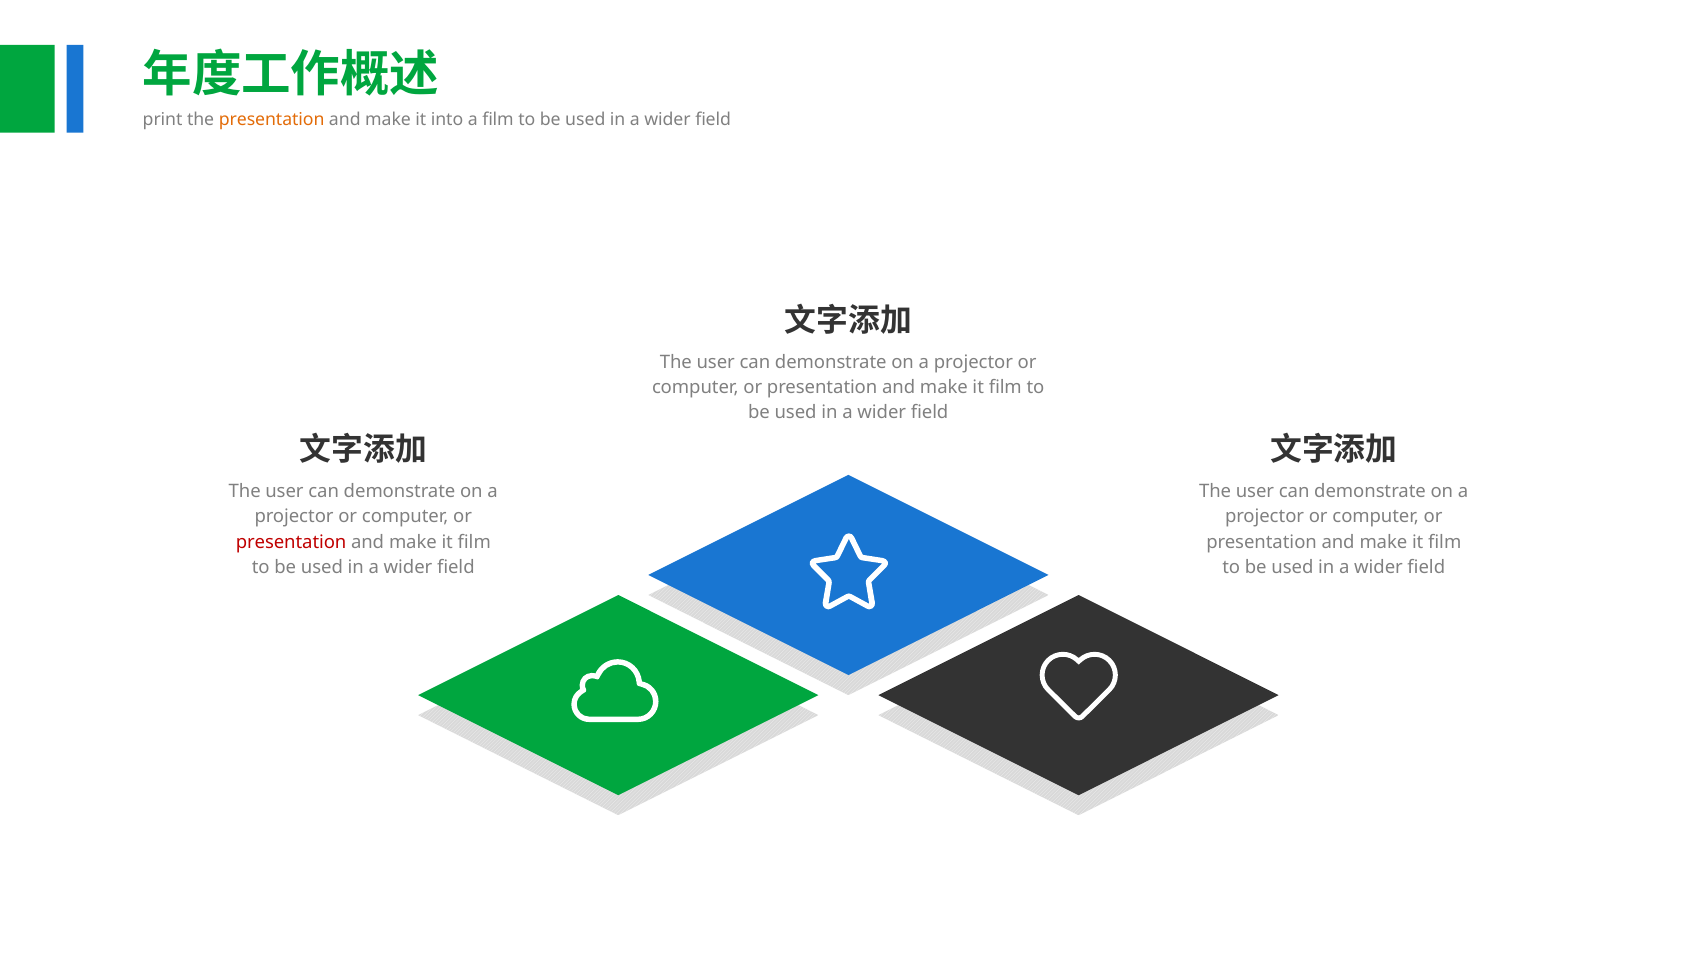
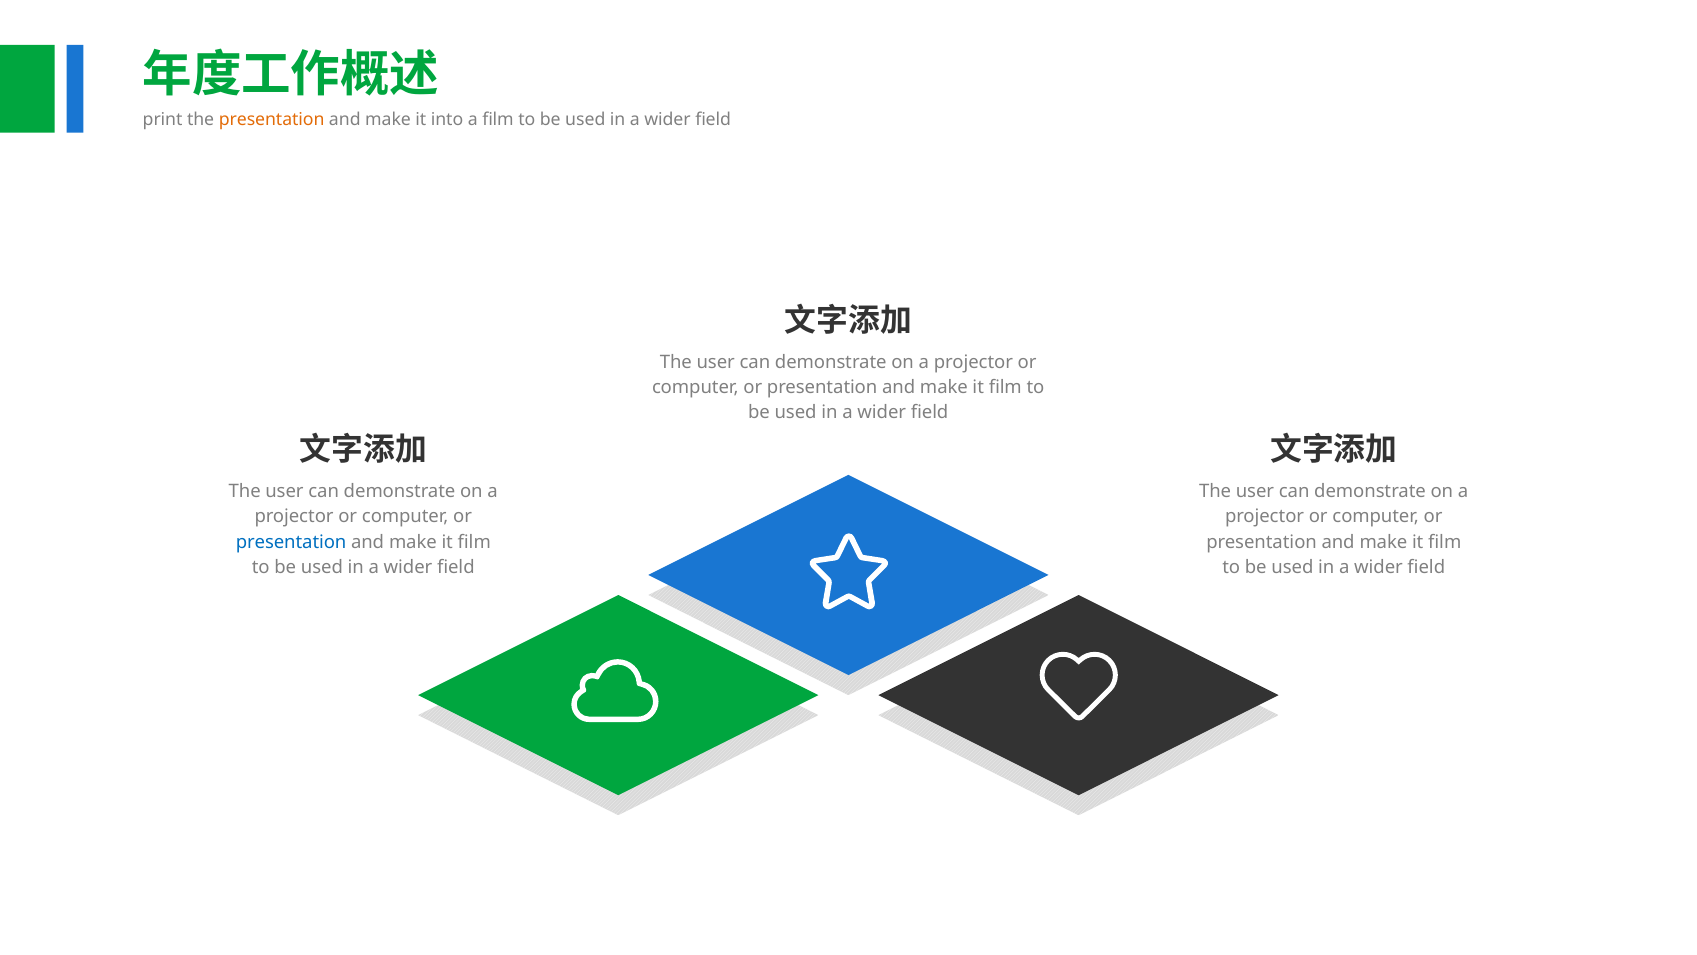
presentation at (291, 542) colour: red -> blue
